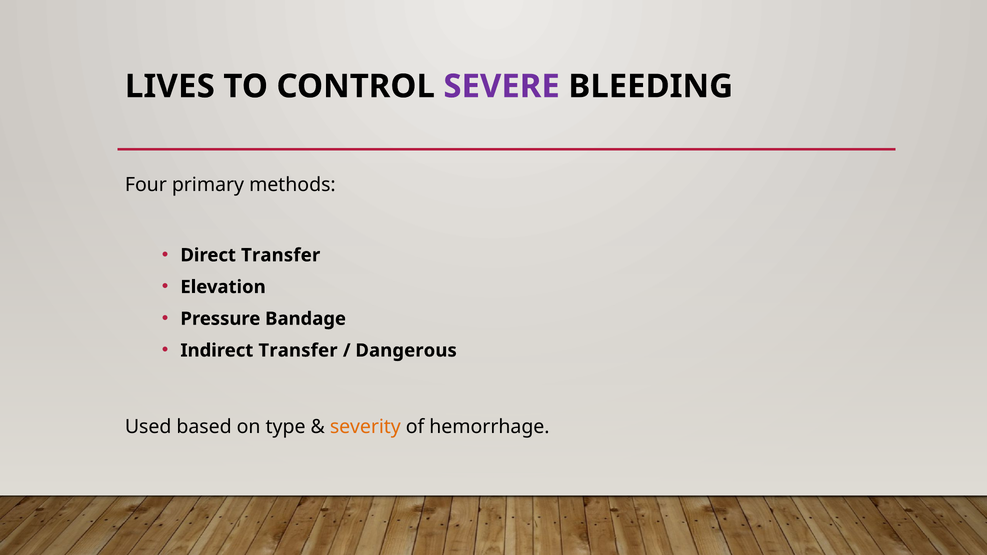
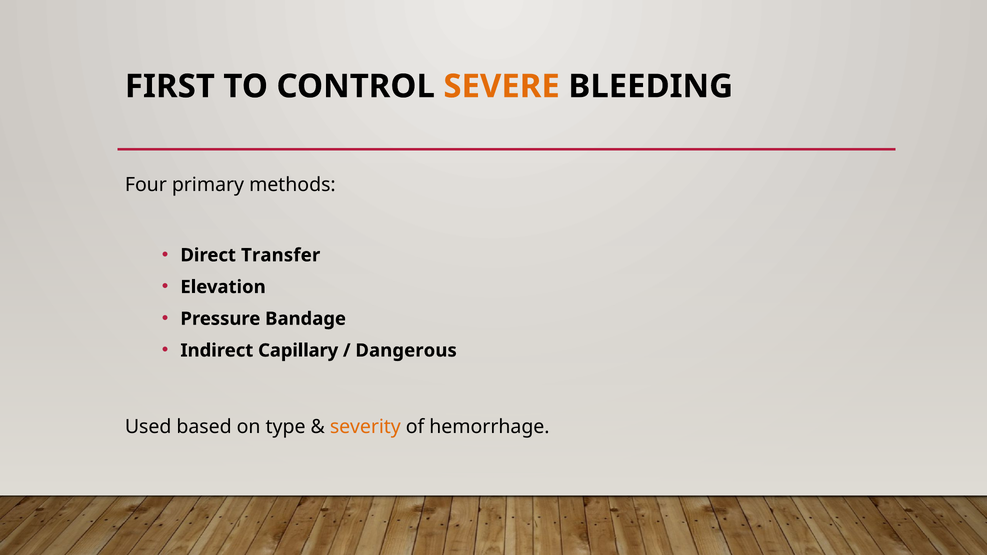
LIVES: LIVES -> FIRST
SEVERE colour: purple -> orange
Indirect Transfer: Transfer -> Capillary
